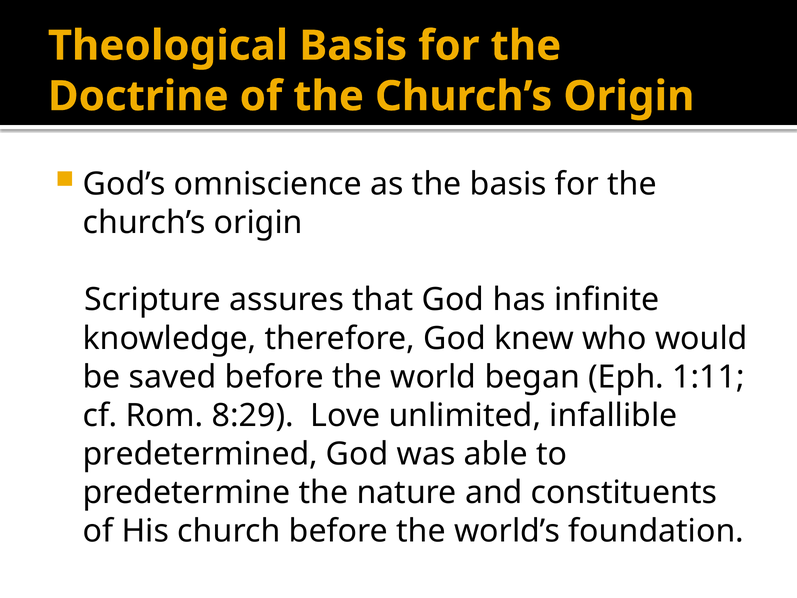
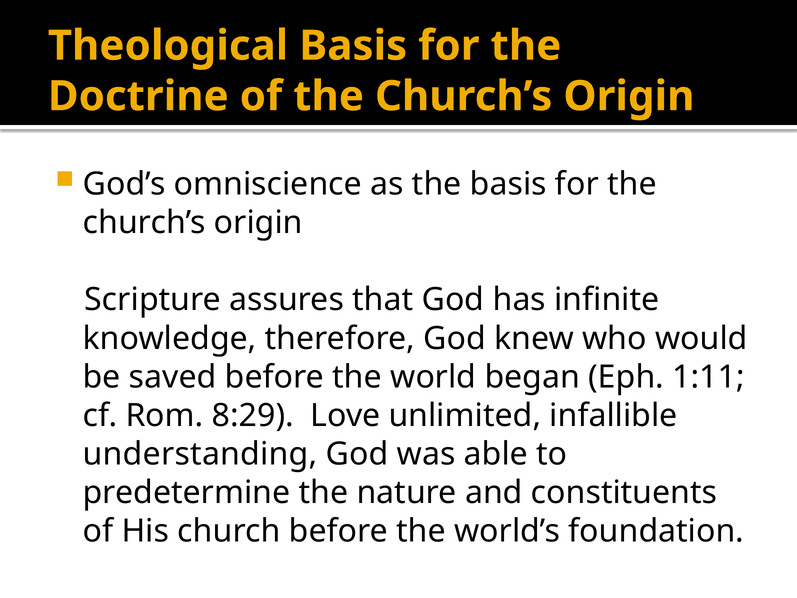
predetermined: predetermined -> understanding
